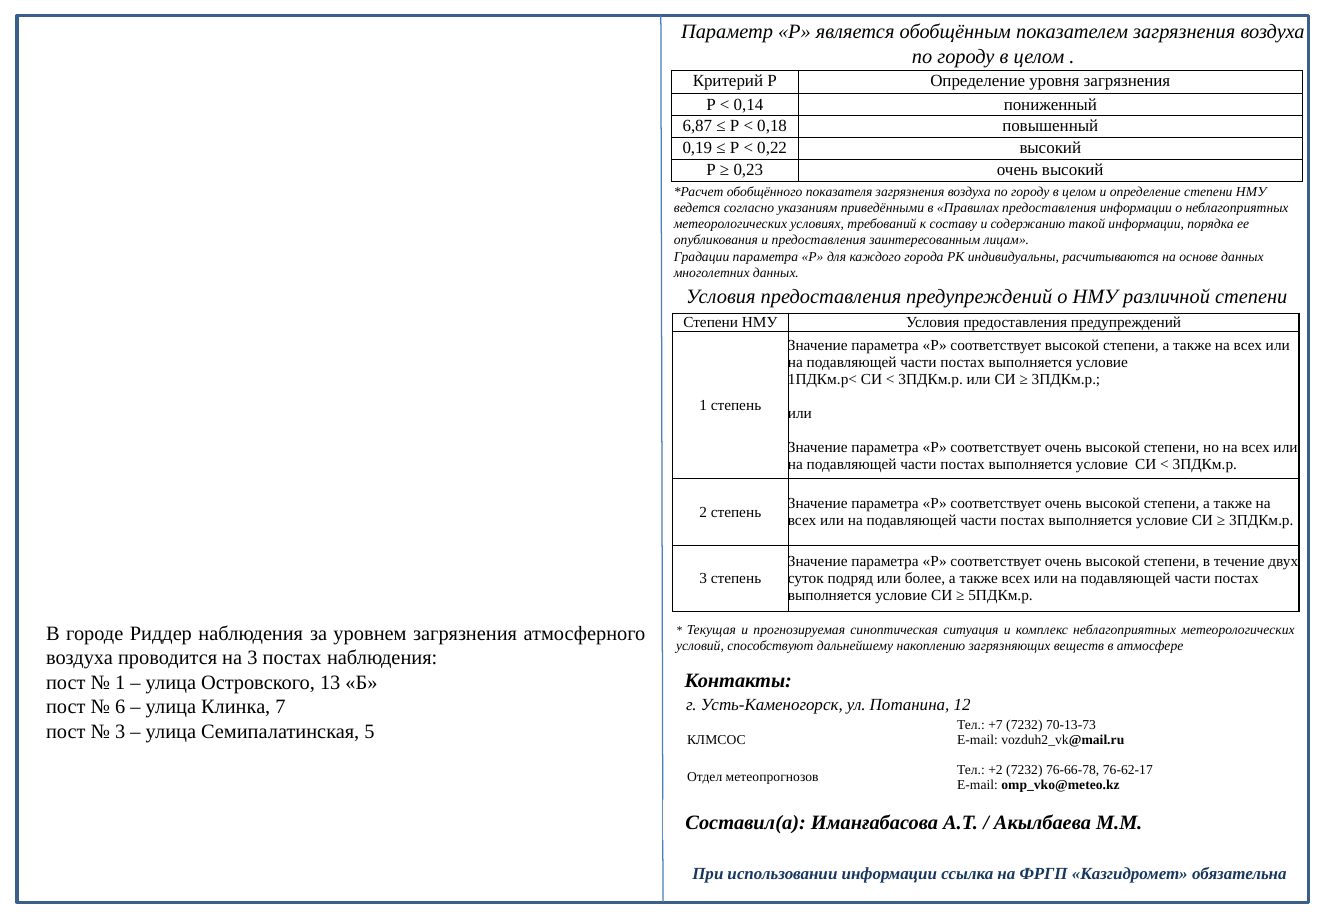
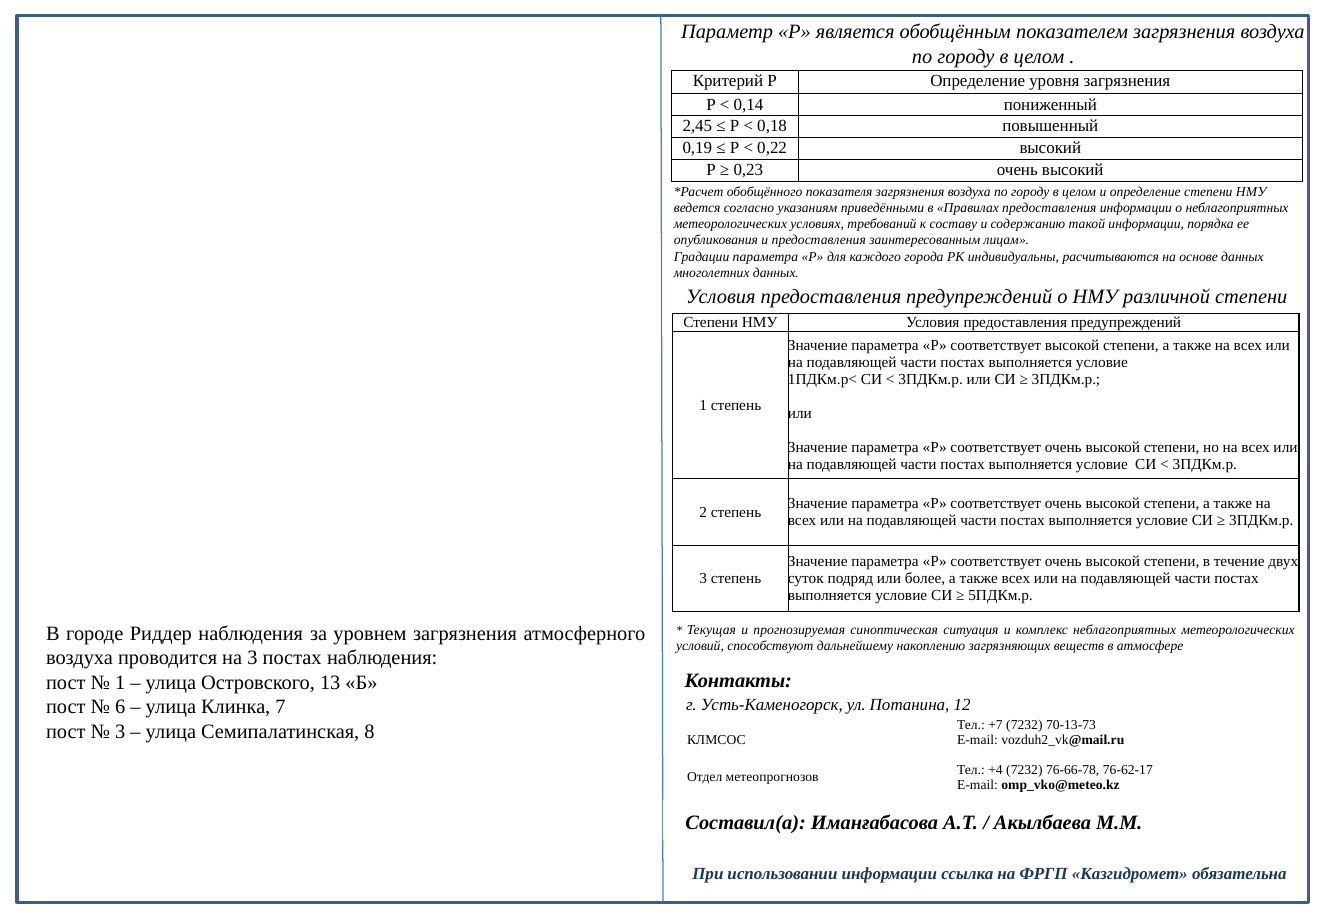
6,87: 6,87 -> 2,45
5: 5 -> 8
+2: +2 -> +4
